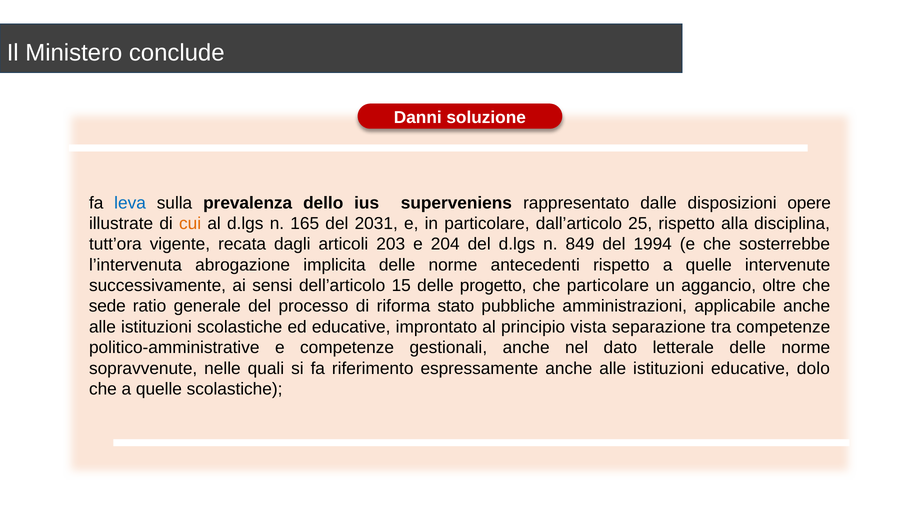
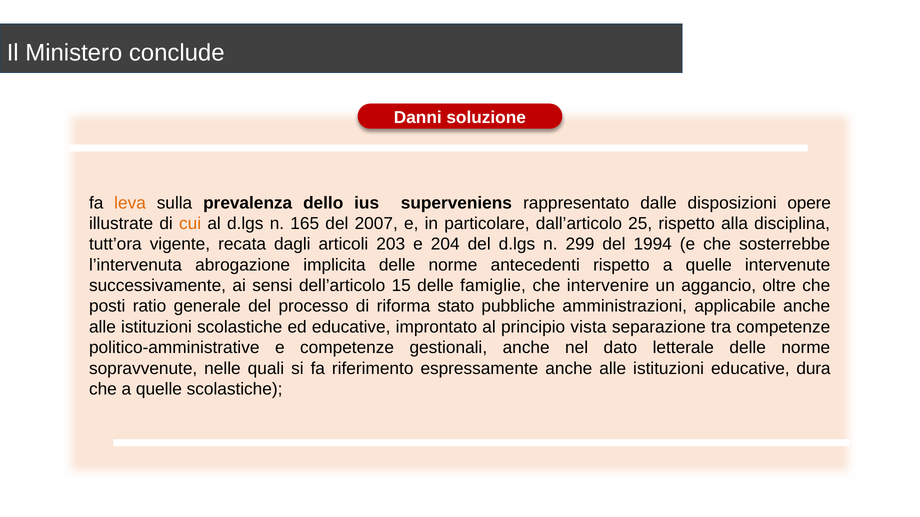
leva colour: blue -> orange
2031: 2031 -> 2007
849: 849 -> 299
progetto: progetto -> famiglie
che particolare: particolare -> intervenire
sede: sede -> posti
dolo: dolo -> dura
